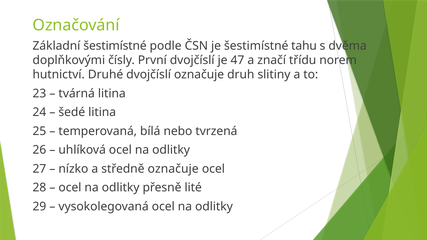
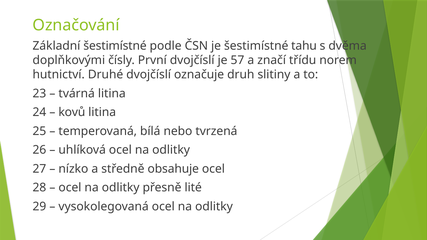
47: 47 -> 57
šedé: šedé -> kovů
středně označuje: označuje -> obsahuje
